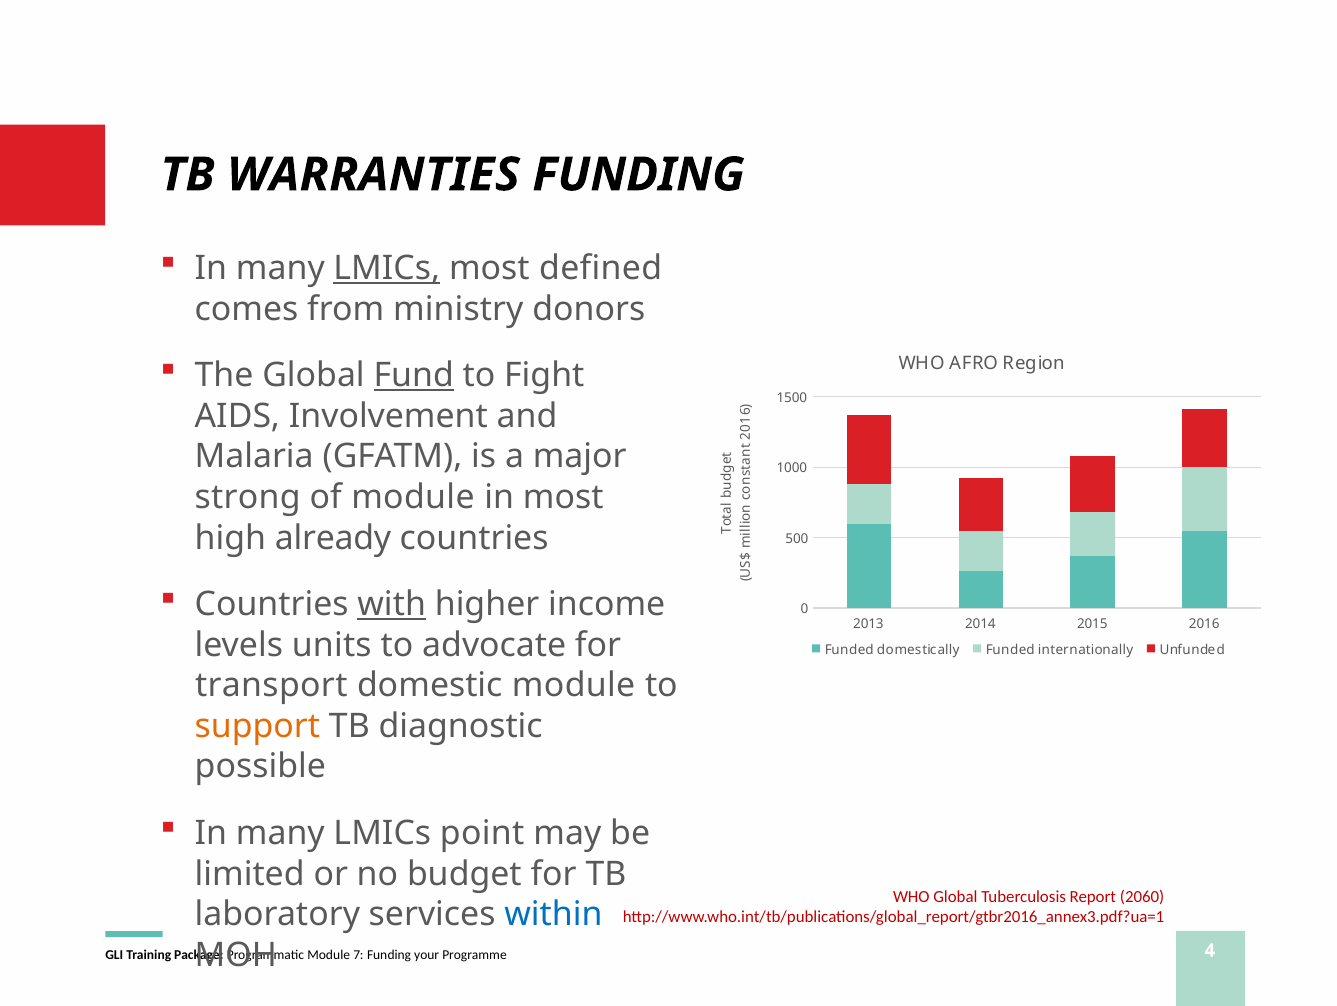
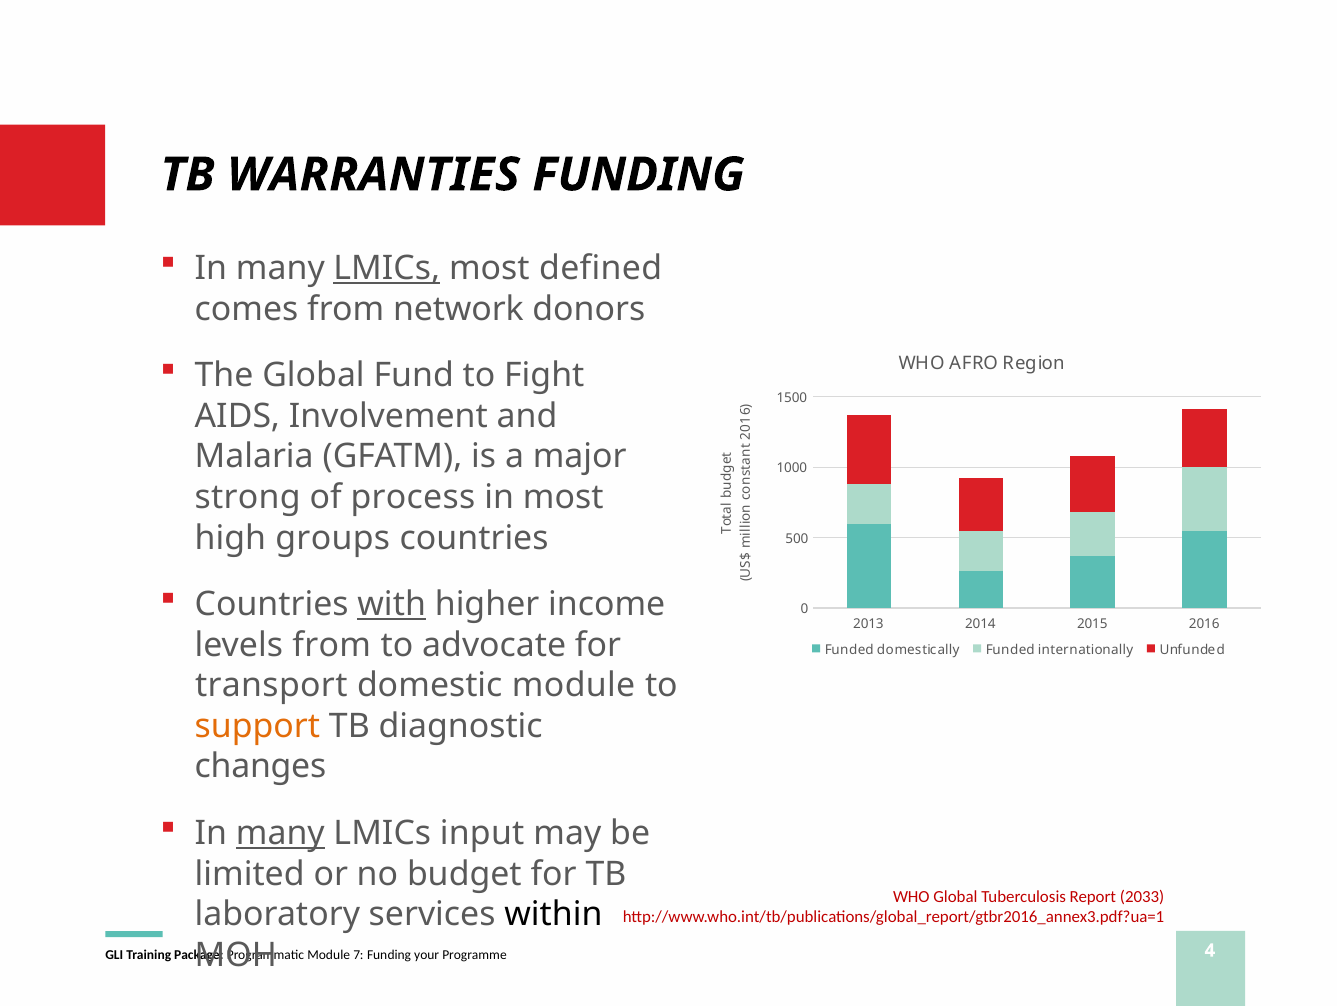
ministry: ministry -> network
Fund underline: present -> none
of module: module -> process
already: already -> groups
levels units: units -> from
possible: possible -> changes
many at (280, 834) underline: none -> present
point: point -> input
2060: 2060 -> 2033
within colour: blue -> black
